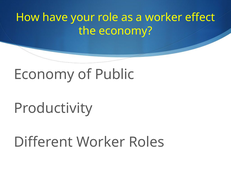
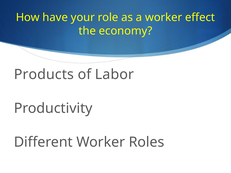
Economy at (44, 75): Economy -> Products
Public: Public -> Labor
